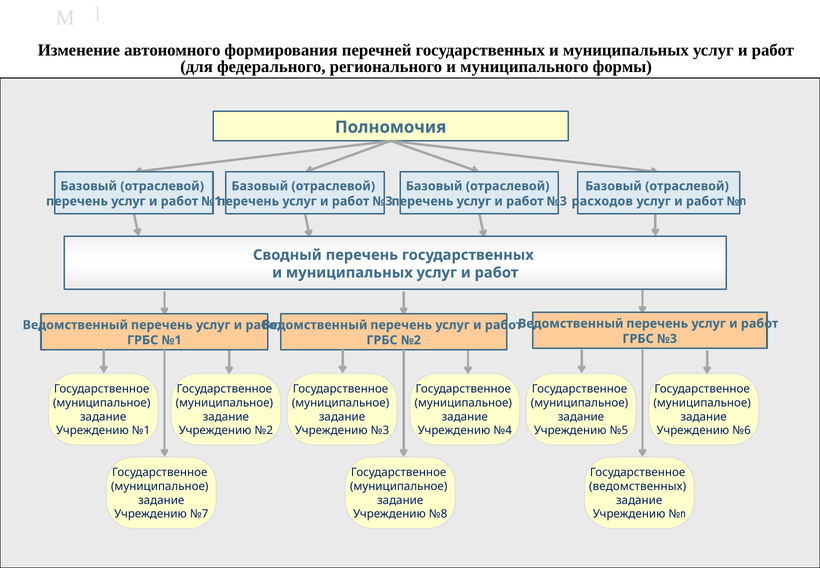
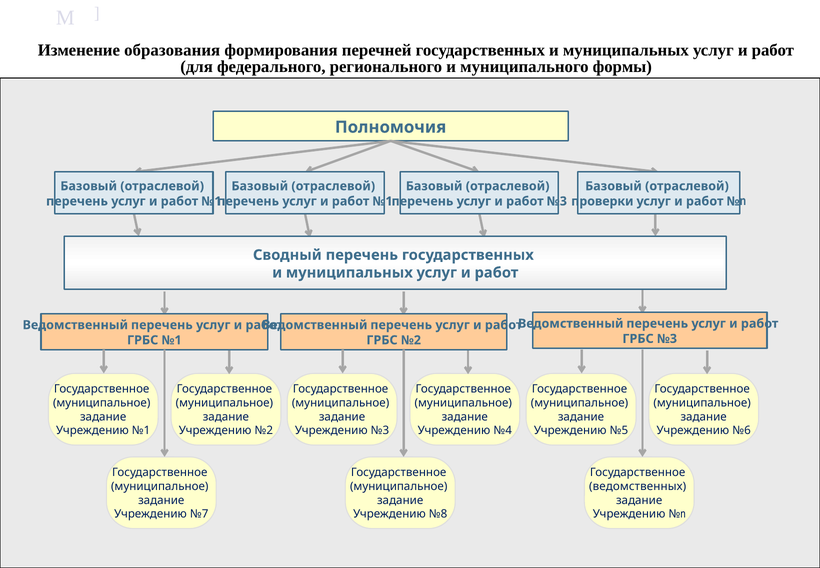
автономного: автономного -> образования
№3 at (383, 201): №3 -> №1
расходов: расходов -> проверки
